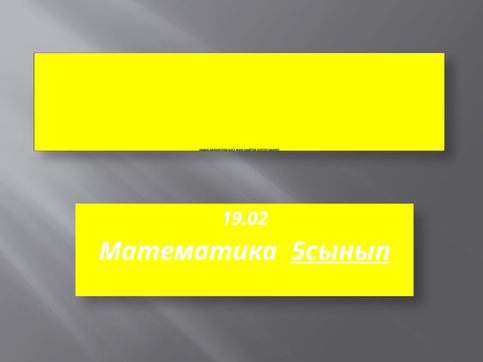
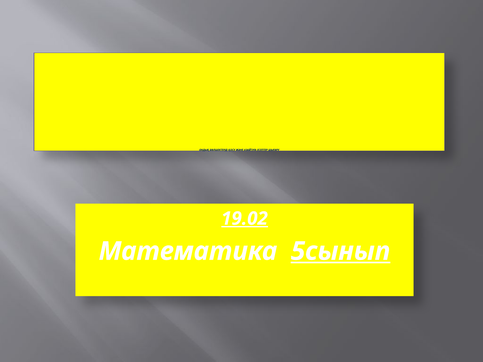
19.02 underline: none -> present
